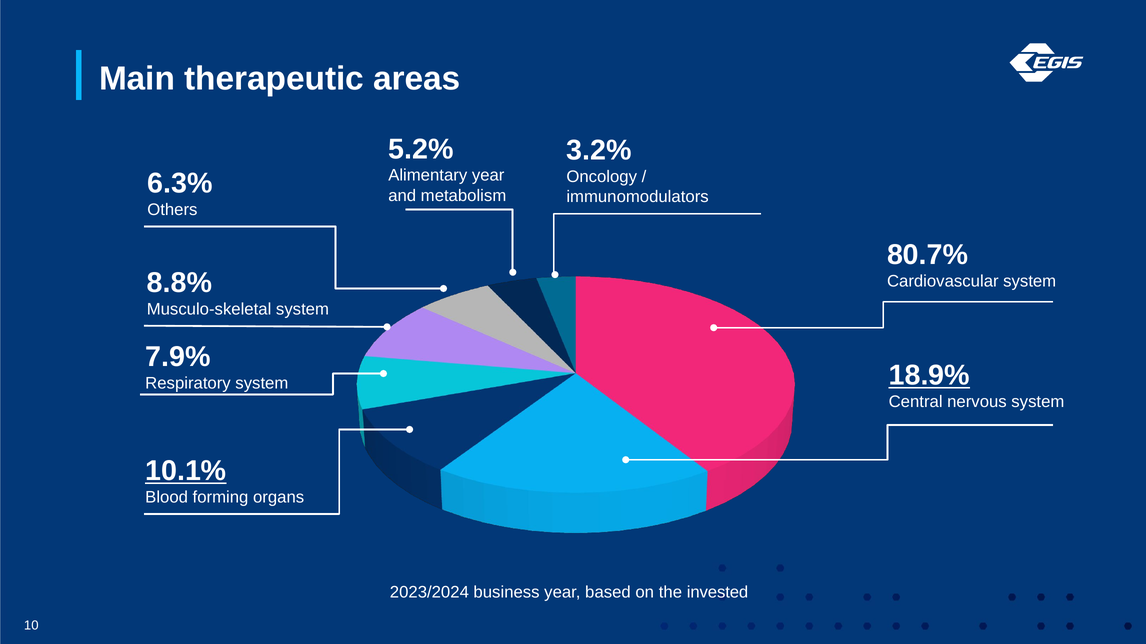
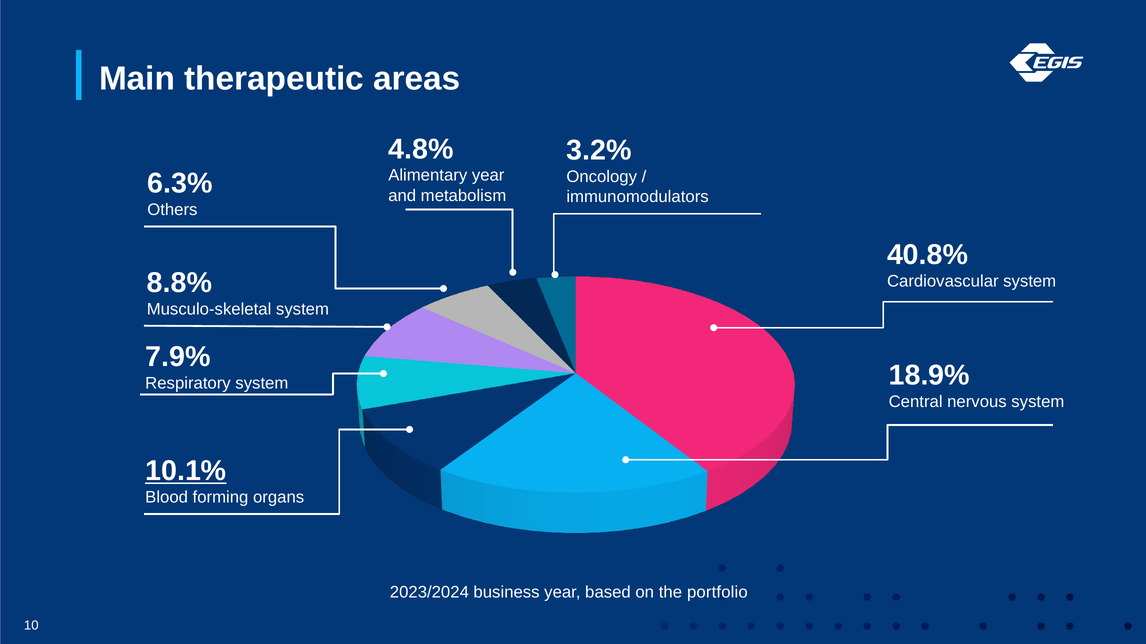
5.2%: 5.2% -> 4.8%
80.7%: 80.7% -> 40.8%
18.9% underline: present -> none
invested: invested -> portfolio
